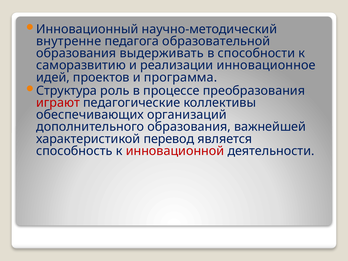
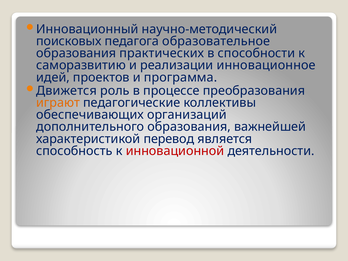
внутренне: внутренне -> поисковых
образовательной: образовательной -> образовательное
выдерживать: выдерживать -> практических
Структура: Структура -> Движется
играют colour: red -> orange
